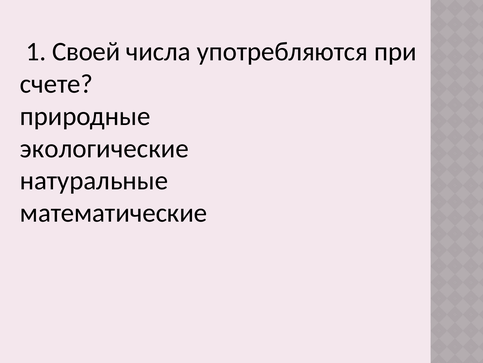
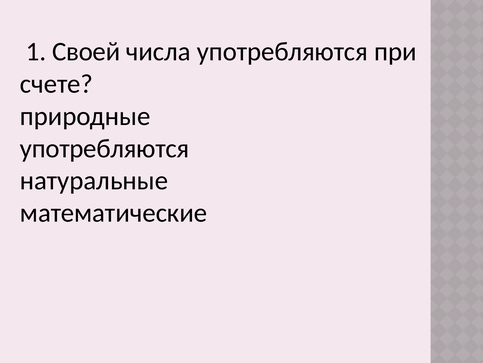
экологические at (104, 148): экологические -> употребляются
